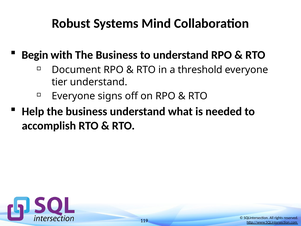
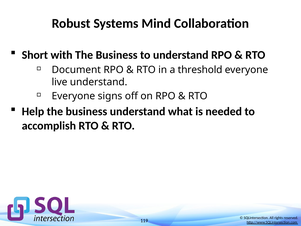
Begin: Begin -> Short
tier: tier -> live
